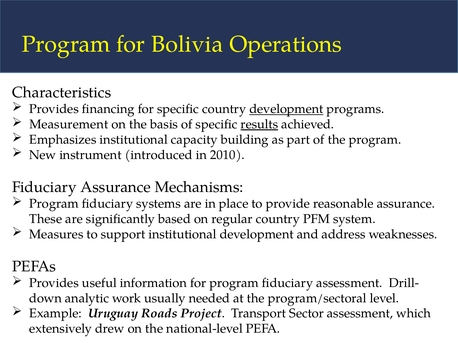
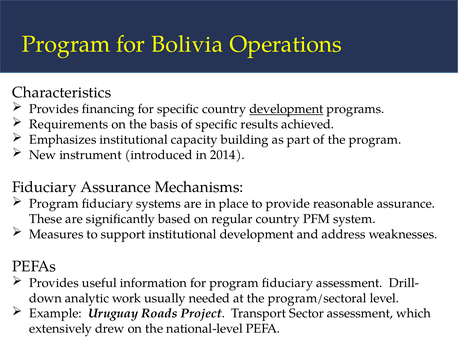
Measurement: Measurement -> Requirements
results underline: present -> none
2010: 2010 -> 2014
